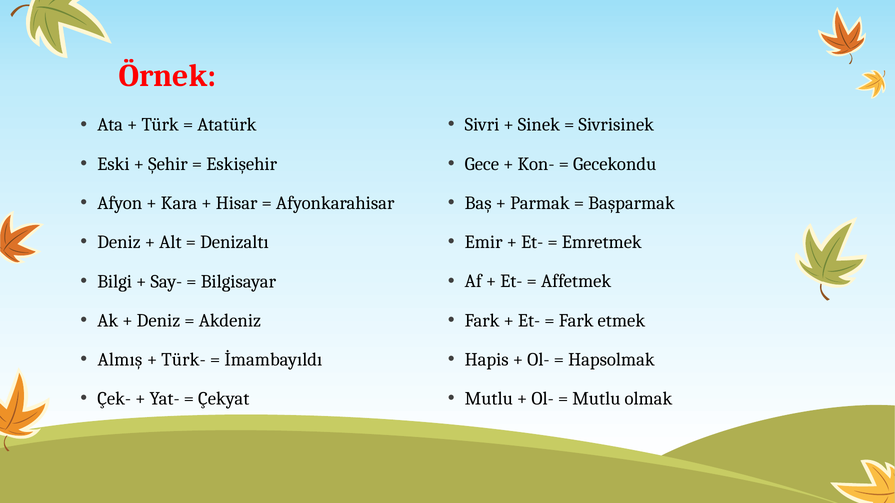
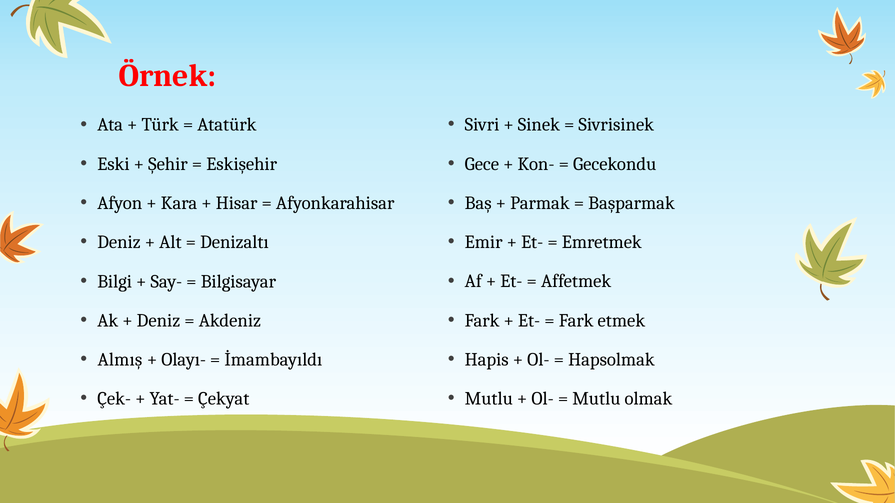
Türk-: Türk- -> Olayı-
